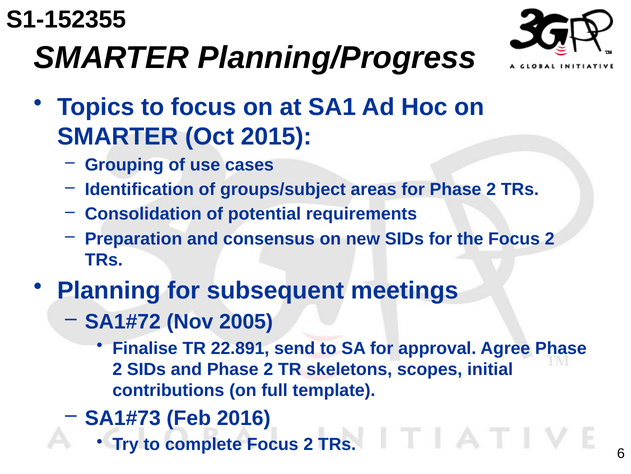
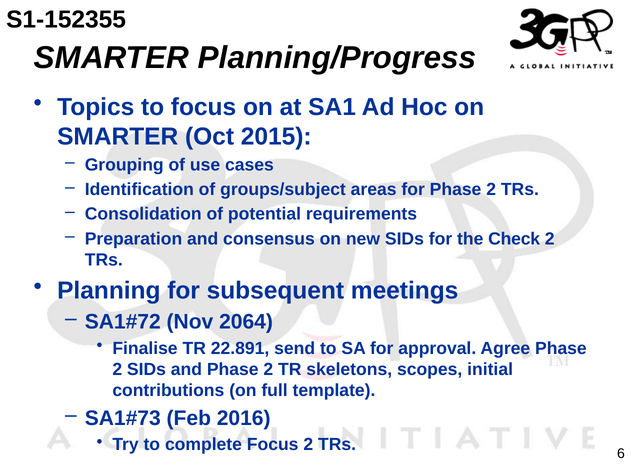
the Focus: Focus -> Check
2005: 2005 -> 2064
